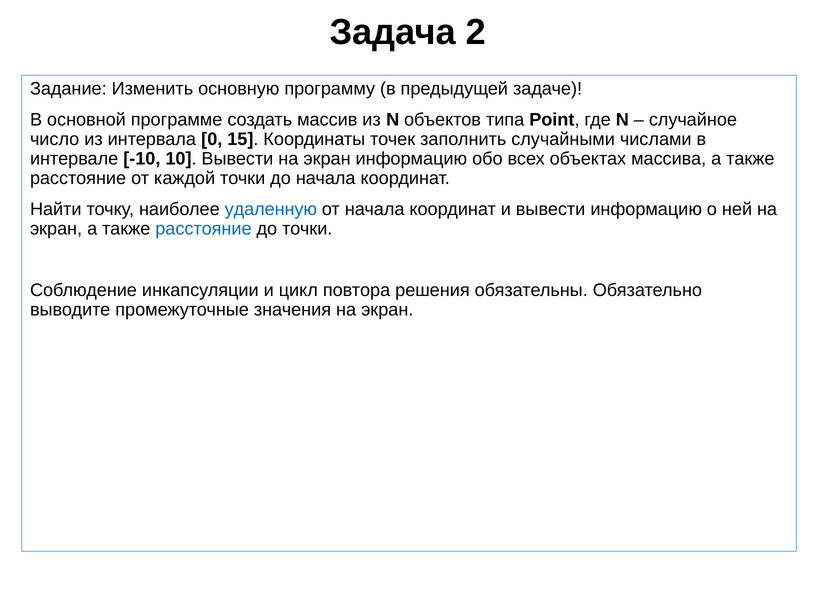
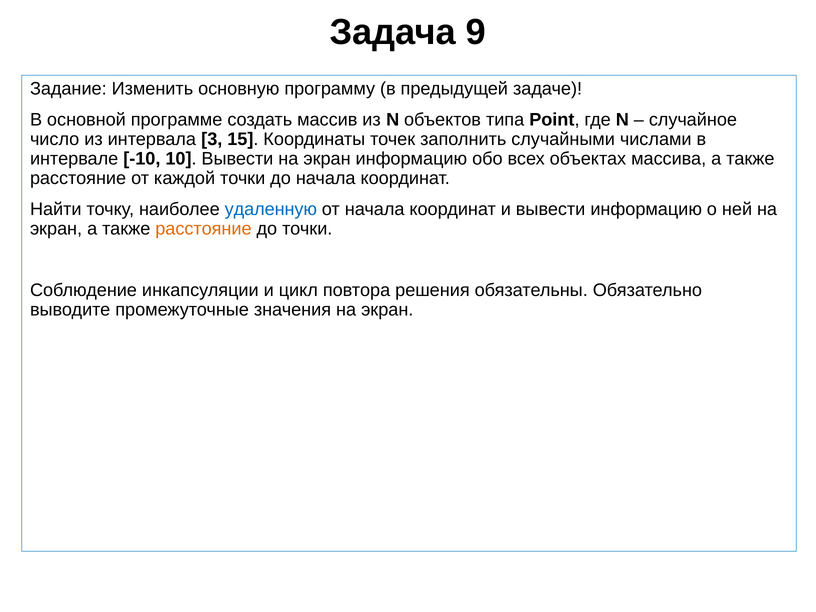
2: 2 -> 9
0: 0 -> 3
расстояние at (203, 229) colour: blue -> orange
